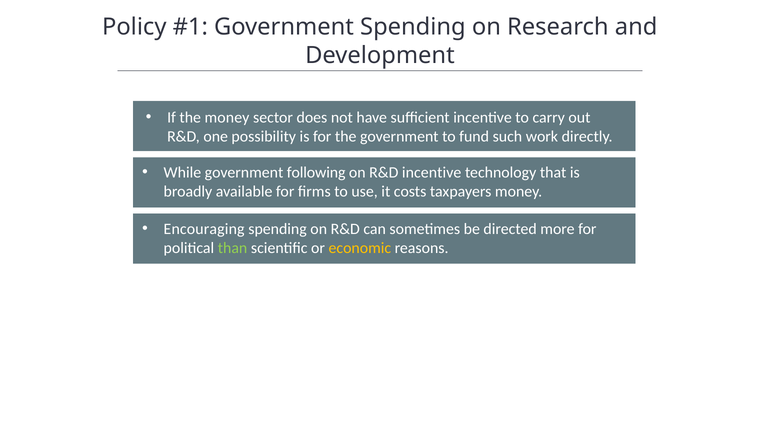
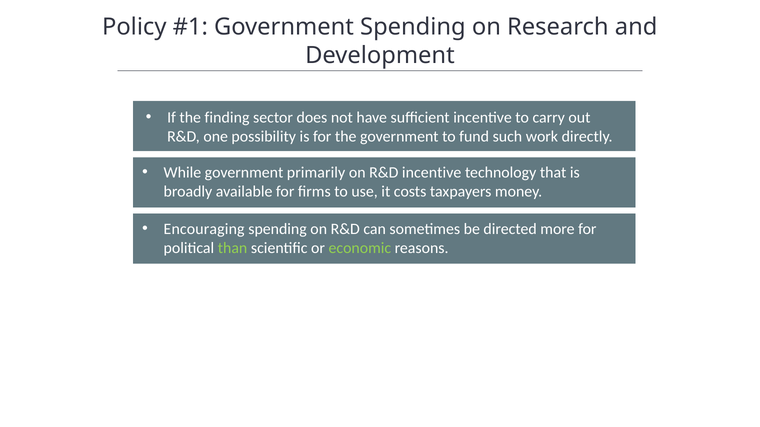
the money: money -> finding
following: following -> primarily
economic colour: yellow -> light green
